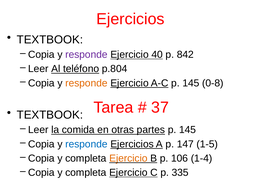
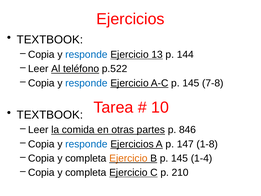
responde at (86, 55) colour: purple -> blue
40: 40 -> 13
842: 842 -> 144
p.804: p.804 -> p.522
responde at (86, 83) colour: orange -> blue
0-8: 0-8 -> 7-8
37: 37 -> 10
partes p 145: 145 -> 846
1-5: 1-5 -> 1-8
B p 106: 106 -> 145
335: 335 -> 210
